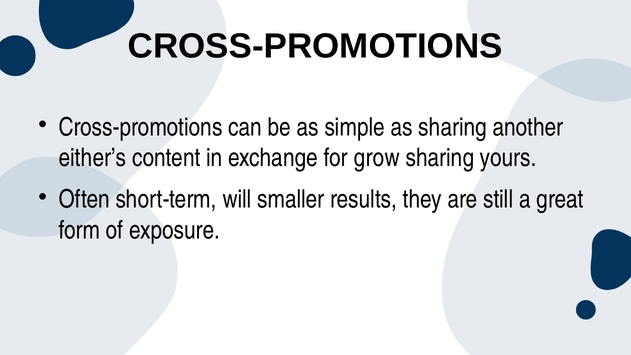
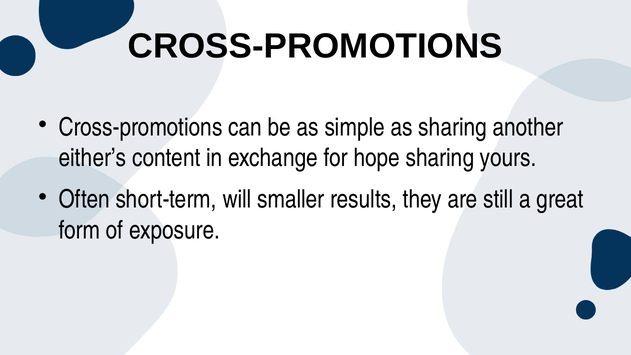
grow: grow -> hope
